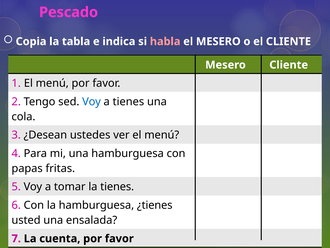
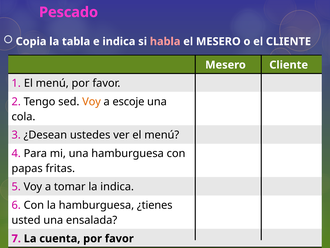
Voy at (92, 101) colour: blue -> orange
a tienes: tienes -> escoje
la tienes: tienes -> indica
